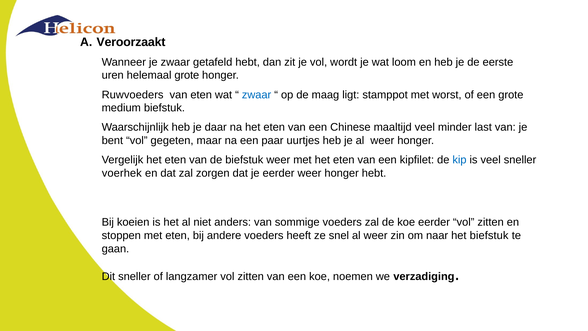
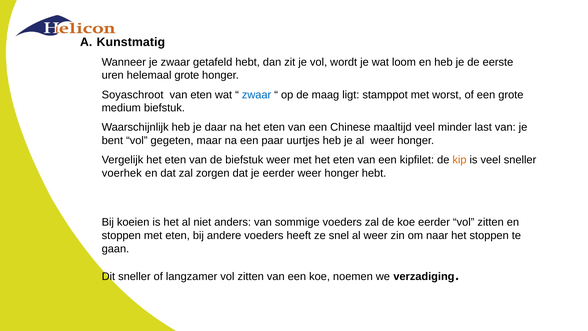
Veroorzaakt: Veroorzaakt -> Kunstmatig
Ruwvoeders: Ruwvoeders -> Soyaschroot
kip colour: blue -> orange
het biefstuk: biefstuk -> stoppen
